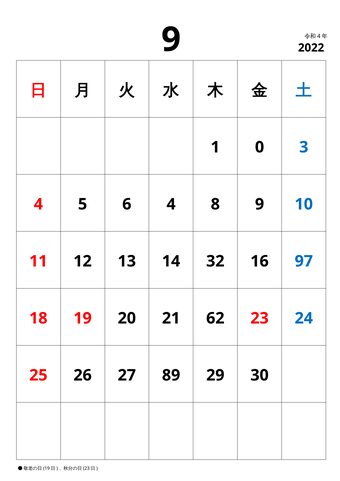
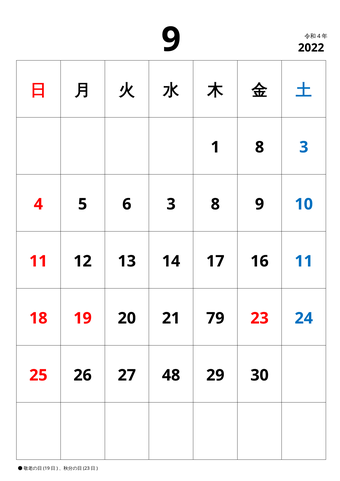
1 0: 0 -> 8
6 4: 4 -> 3
32: 32 -> 17
16 97: 97 -> 11
62: 62 -> 79
89: 89 -> 48
